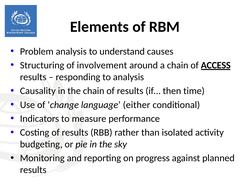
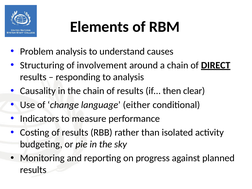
ACCESS: ACCESS -> DIRECT
time: time -> clear
